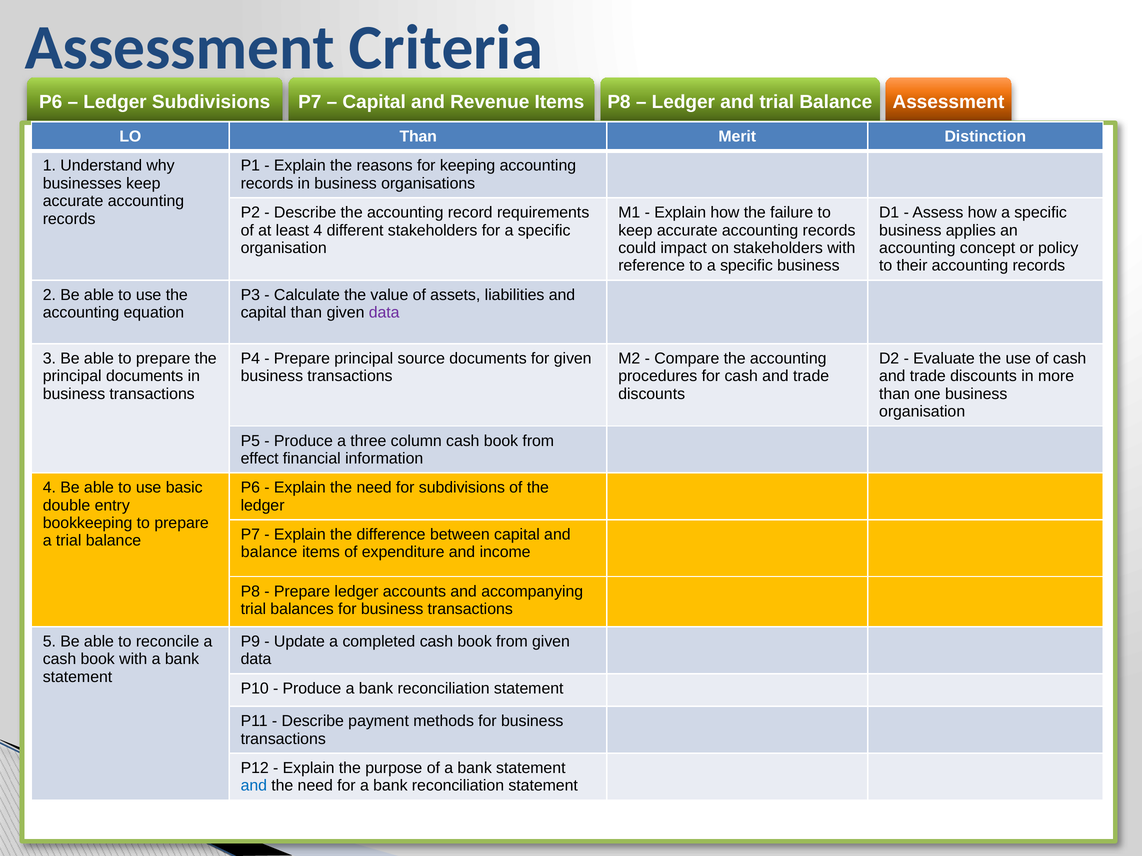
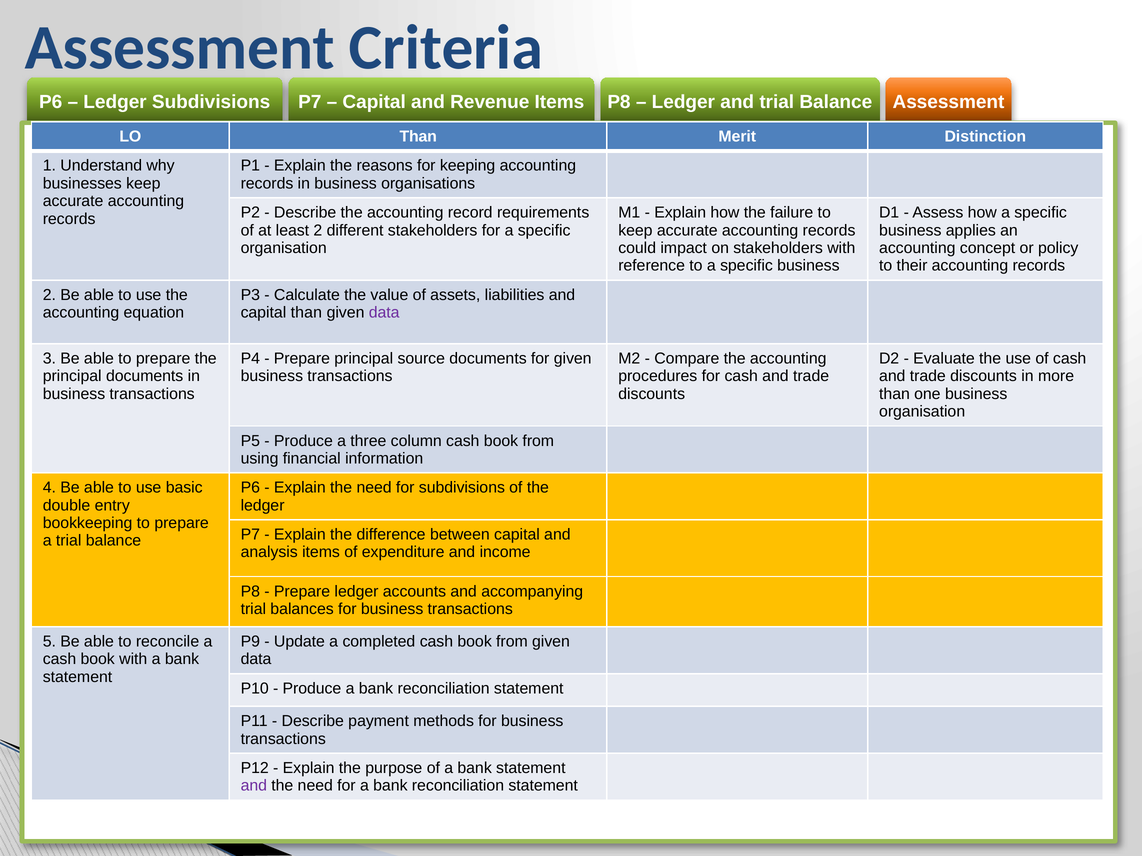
least 4: 4 -> 2
effect: effect -> using
balance at (269, 553): balance -> analysis
and at (254, 786) colour: blue -> purple
